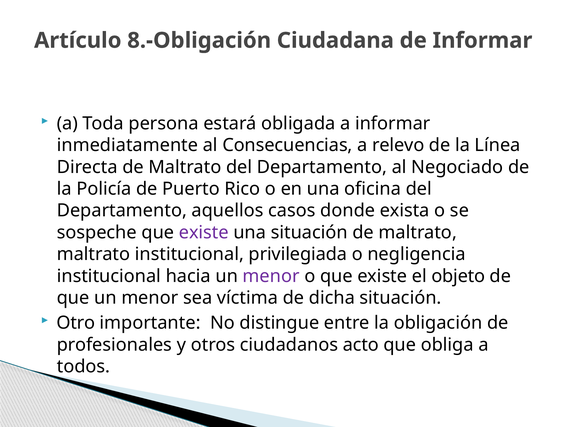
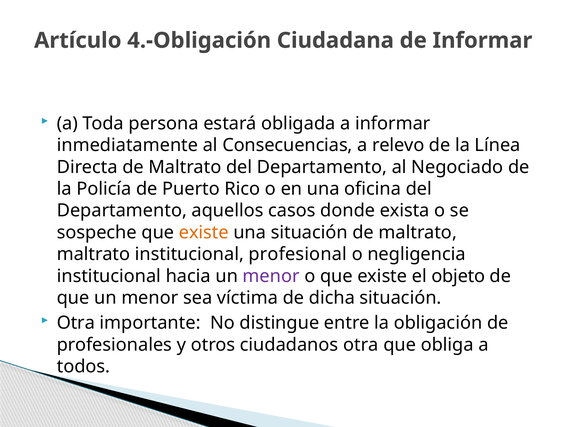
8.-Obligación: 8.-Obligación -> 4.-Obligación
existe at (204, 232) colour: purple -> orange
privilegiada: privilegiada -> profesional
Otro at (76, 323): Otro -> Otra
ciudadanos acto: acto -> otra
